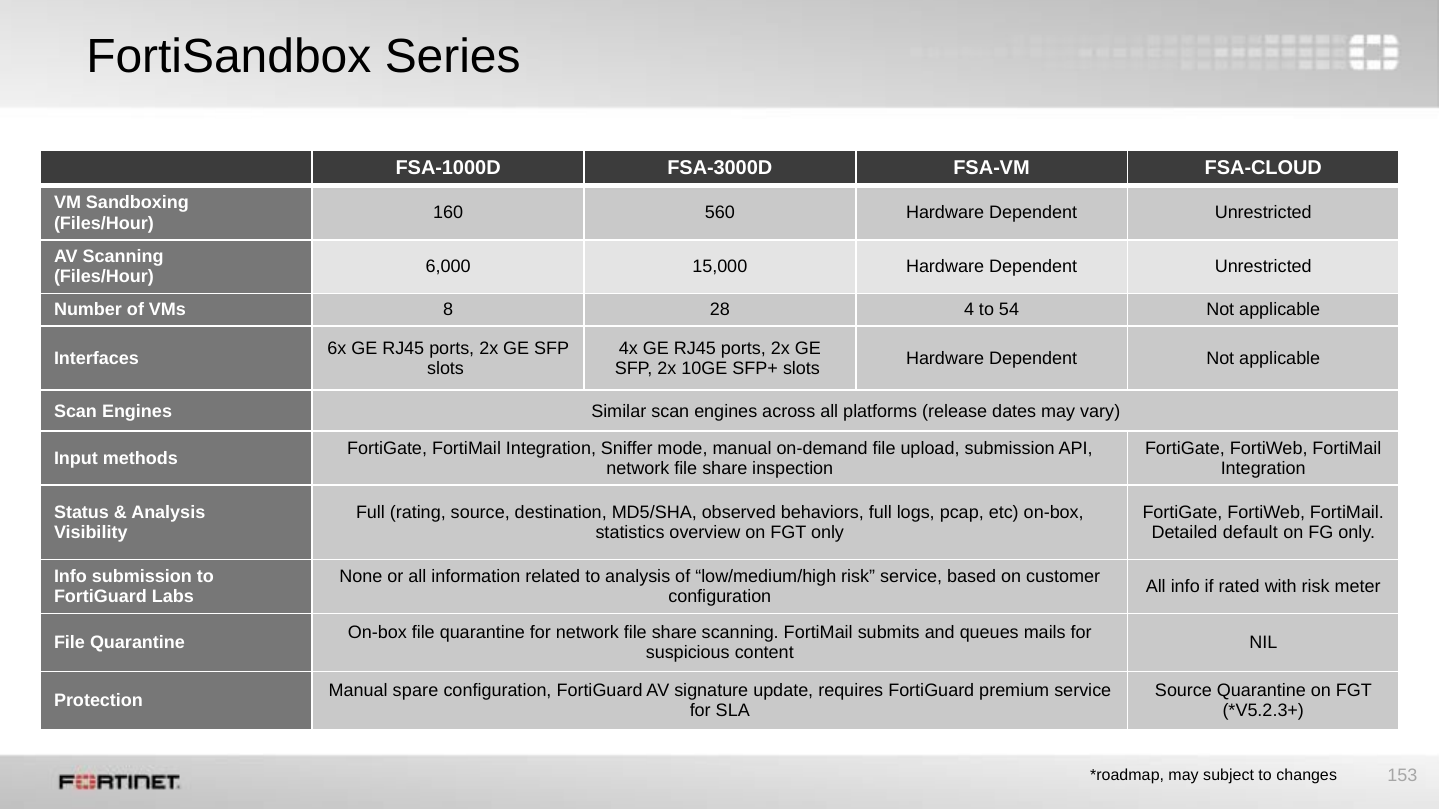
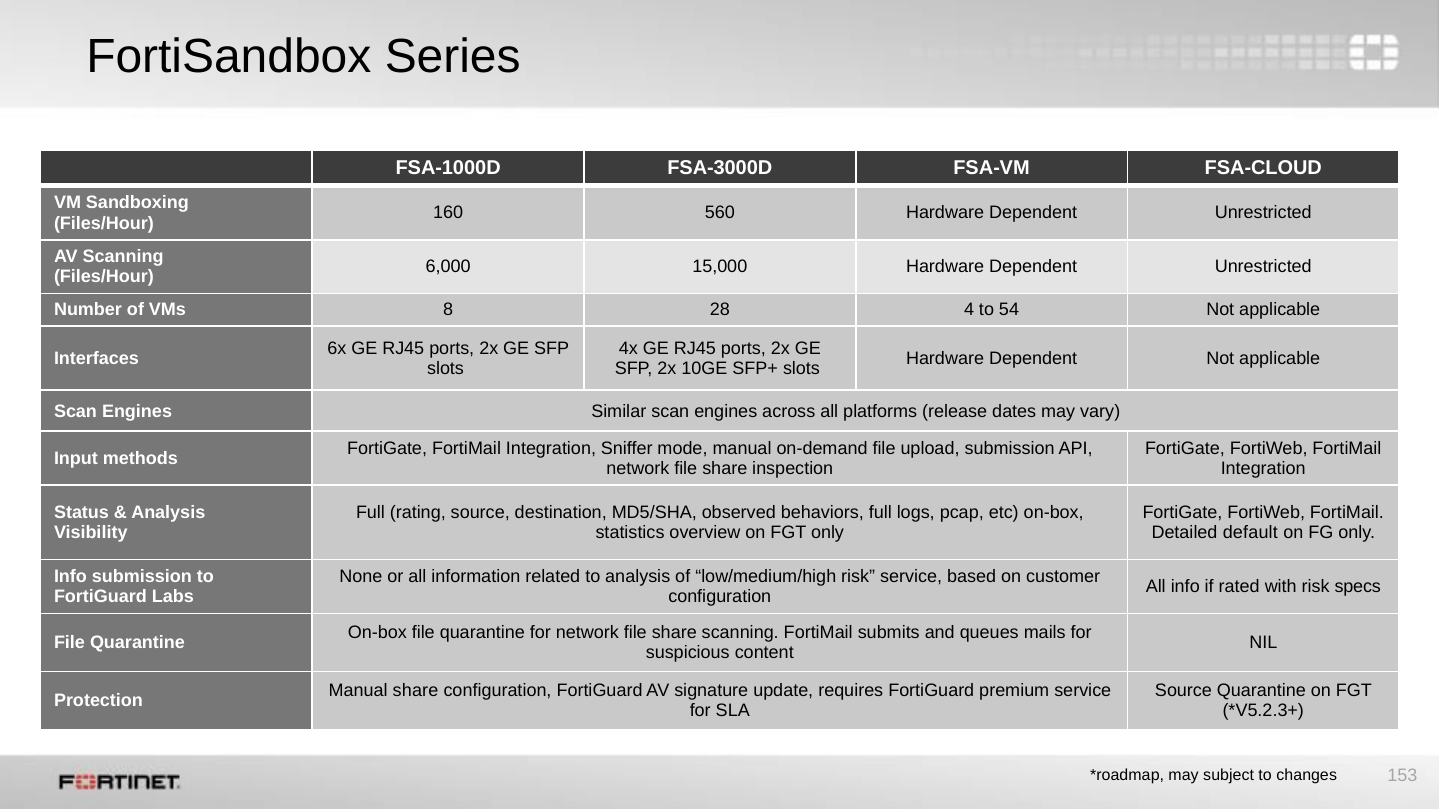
meter: meter -> specs
Manual spare: spare -> share
